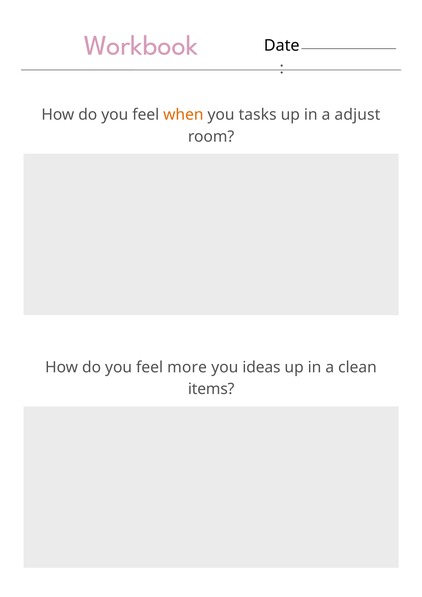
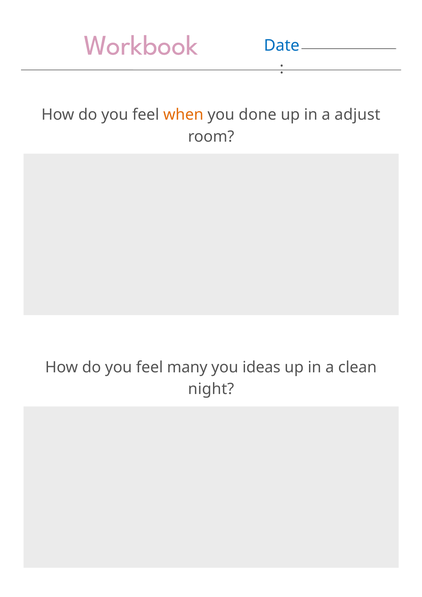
Date colour: black -> blue
tasks: tasks -> done
more: more -> many
items: items -> night
